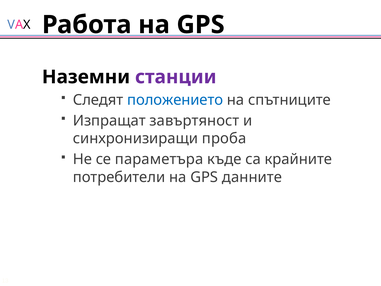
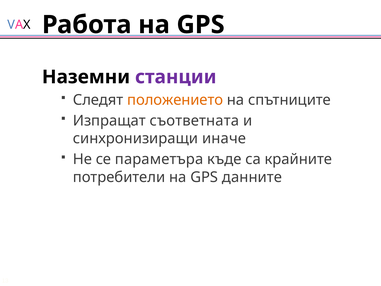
положението colour: blue -> orange
завъртяност: завъртяност -> съответната
проба: проба -> иначе
